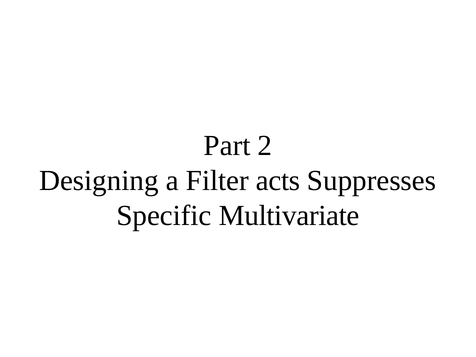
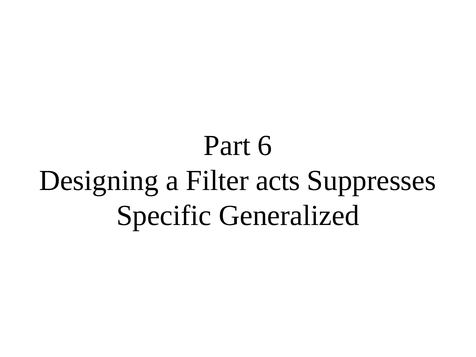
2: 2 -> 6
Multivariate: Multivariate -> Generalized
